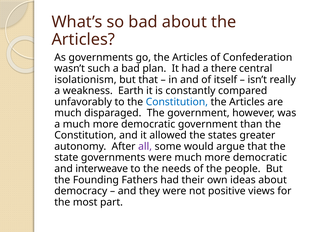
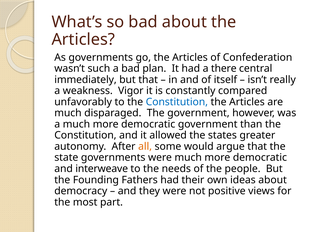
isolationism: isolationism -> immediately
Earth: Earth -> Vigor
all colour: purple -> orange
